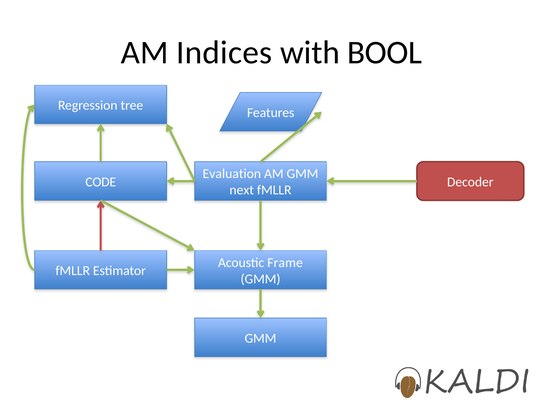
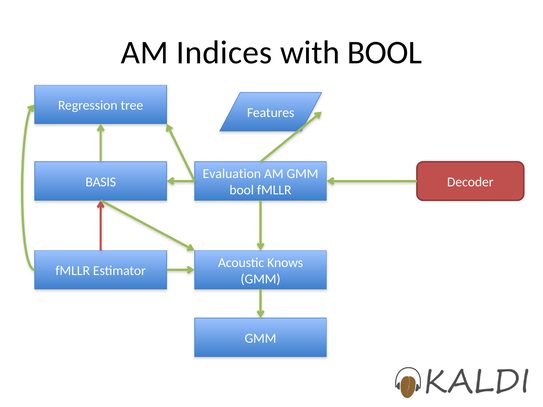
CODE: CODE -> BASIS
next at (242, 190): next -> bool
Frame: Frame -> Knows
